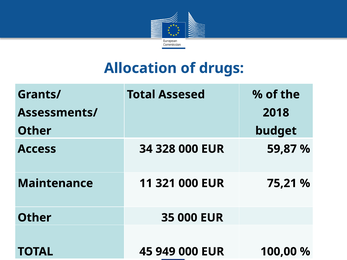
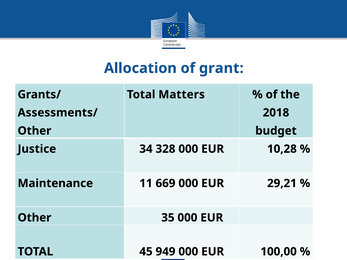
drugs: drugs -> grant
Assesed: Assesed -> Matters
Access: Access -> Justice
59,87: 59,87 -> 10,28
321: 321 -> 669
75,21: 75,21 -> 29,21
